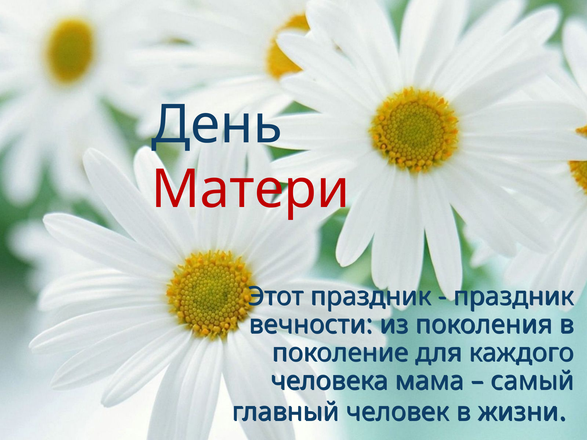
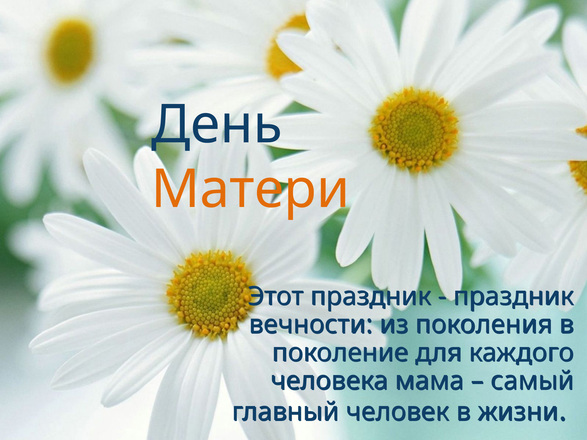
Матери colour: red -> orange
